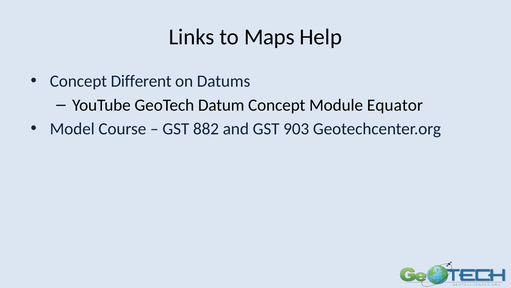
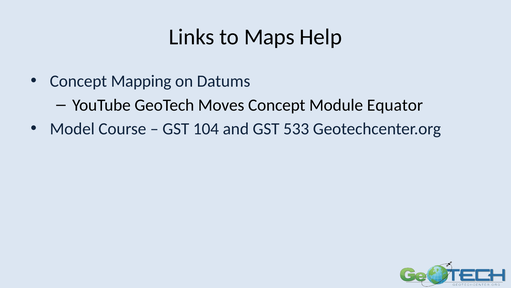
Different: Different -> Mapping
Datum: Datum -> Moves
882: 882 -> 104
903: 903 -> 533
